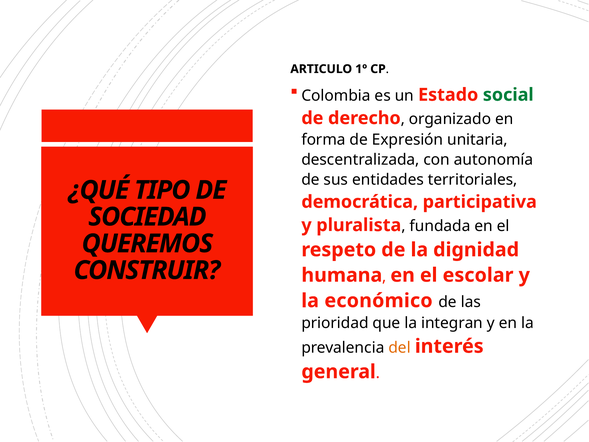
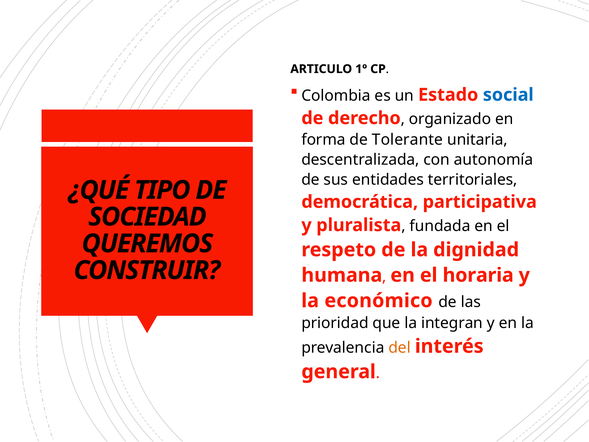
social colour: green -> blue
Expresión: Expresión -> Tolerante
escolar: escolar -> horaria
